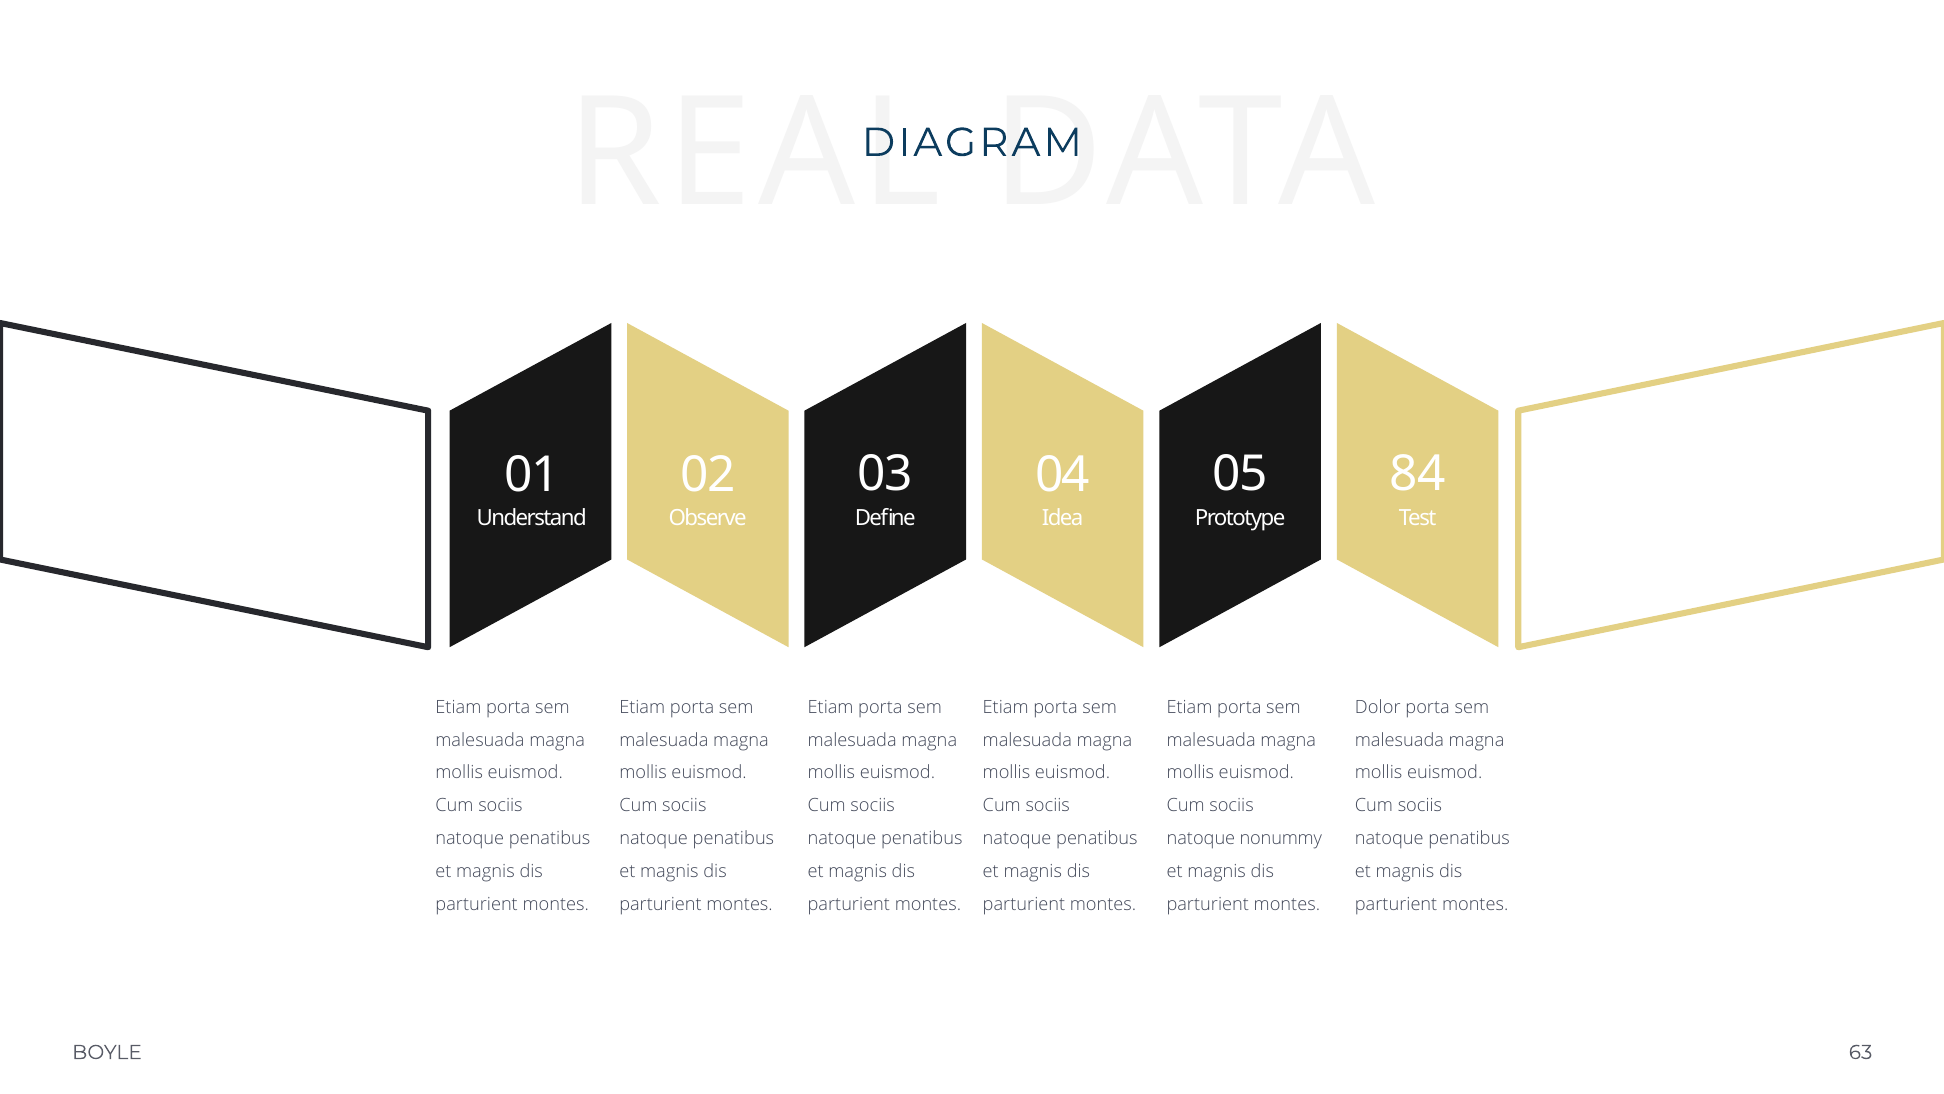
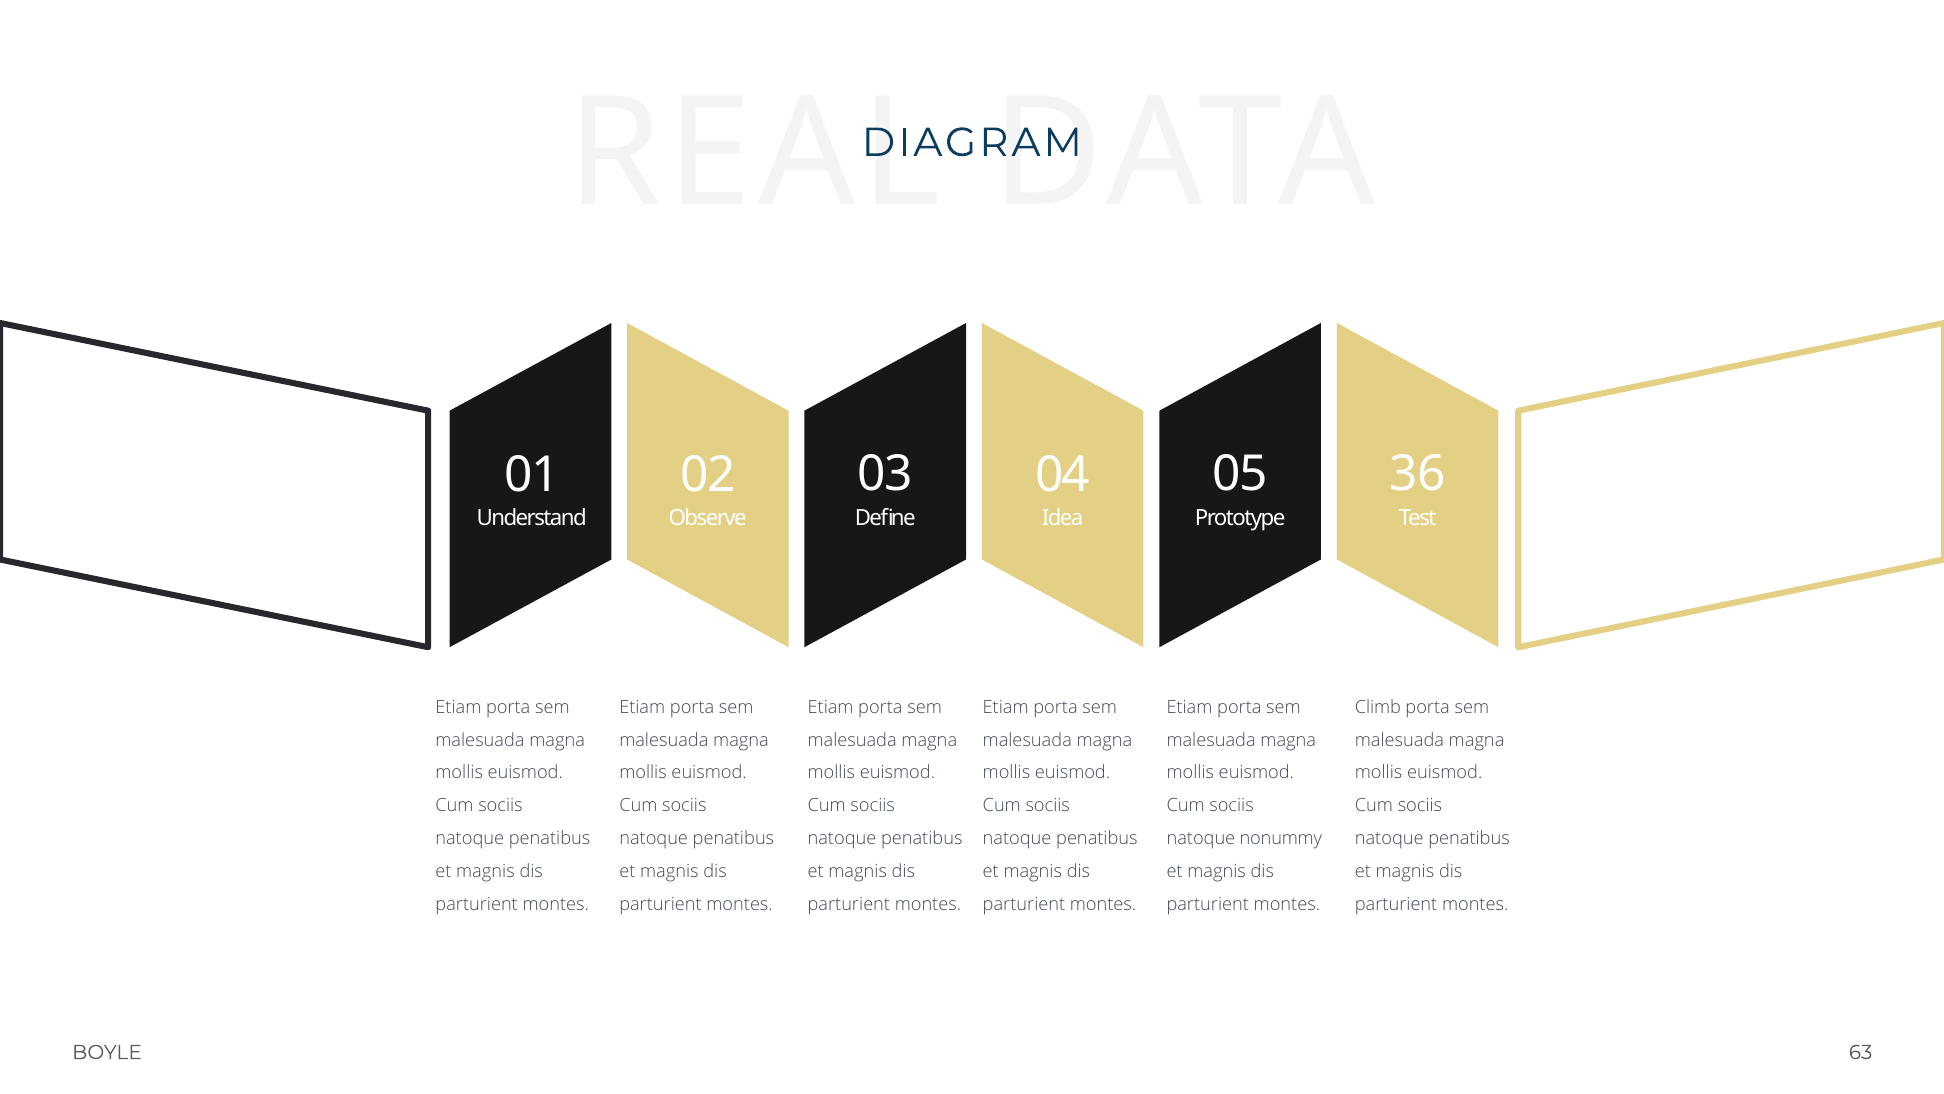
84: 84 -> 36
Dolor: Dolor -> Climb
